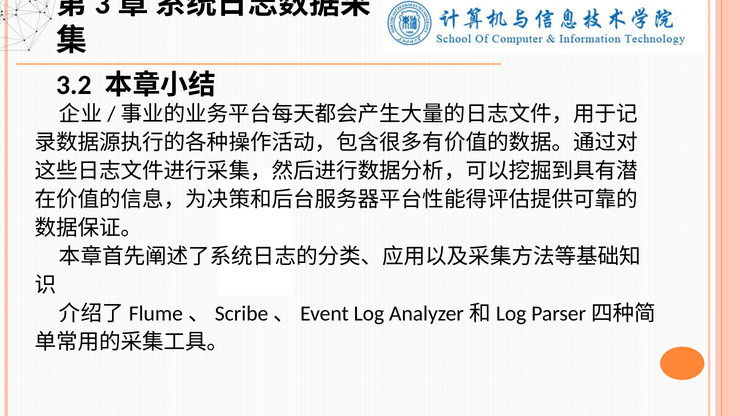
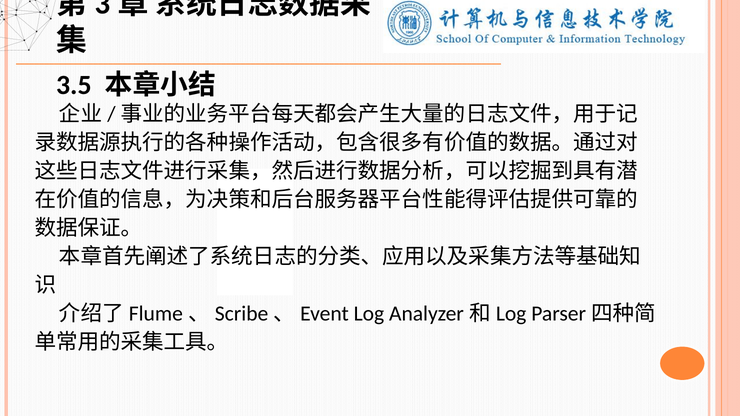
3.2: 3.2 -> 3.5
